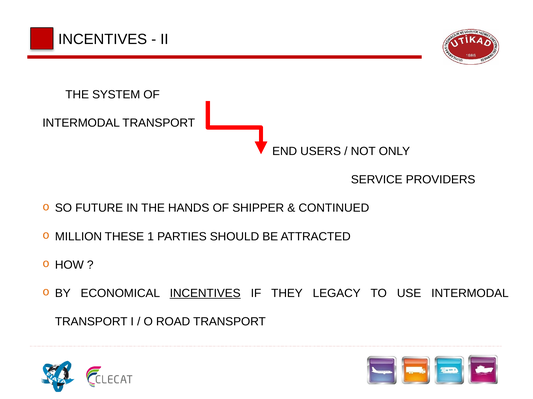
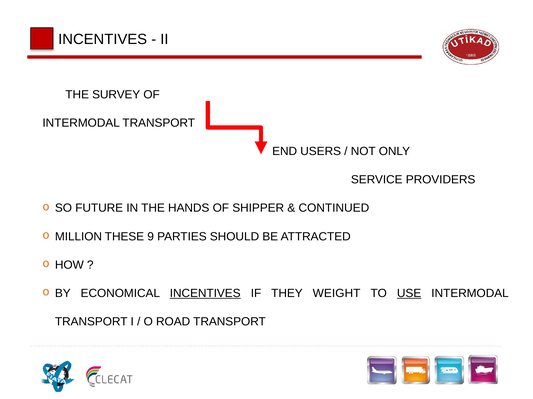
SYSTEM: SYSTEM -> SURVEY
1: 1 -> 9
LEGACY: LEGACY -> WEIGHT
USE underline: none -> present
